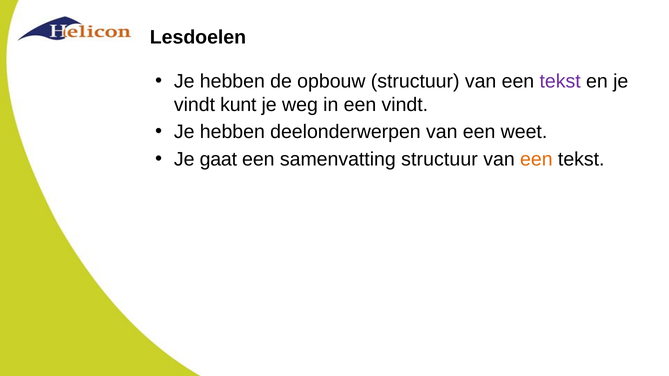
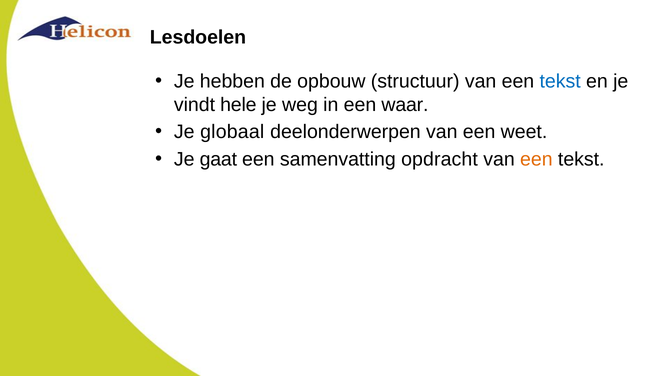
tekst at (560, 81) colour: purple -> blue
kunt: kunt -> hele
een vindt: vindt -> waar
hebben at (232, 132): hebben -> globaal
samenvatting structuur: structuur -> opdracht
